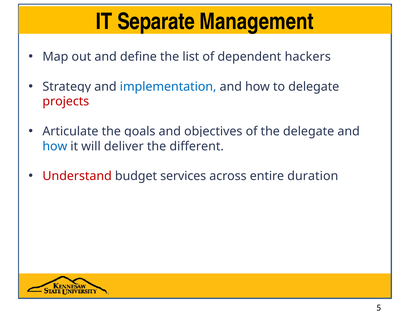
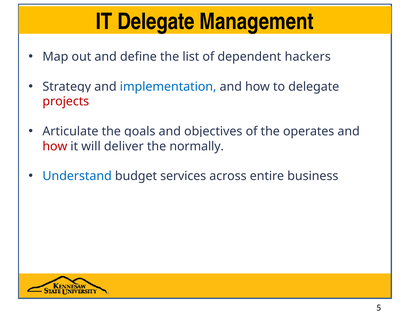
IT Separate: Separate -> Delegate
the delegate: delegate -> operates
how at (55, 146) colour: blue -> red
different: different -> normally
Understand colour: red -> blue
duration: duration -> business
